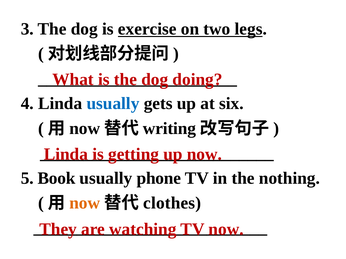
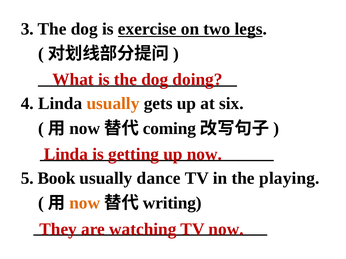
usually at (113, 104) colour: blue -> orange
writing: writing -> coming
phone: phone -> dance
nothing: nothing -> playing
clothes: clothes -> writing
